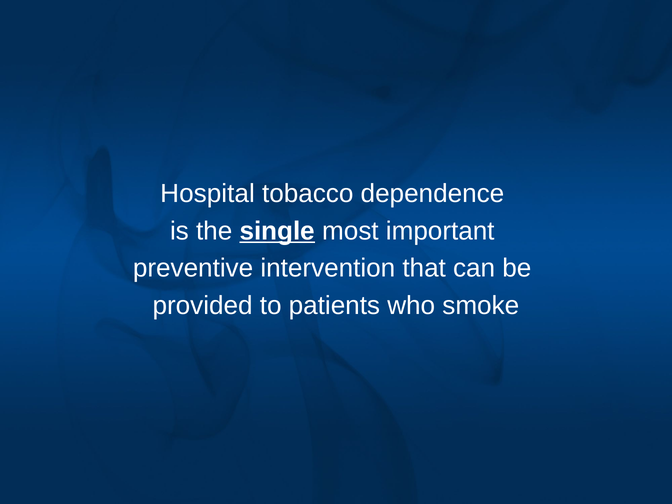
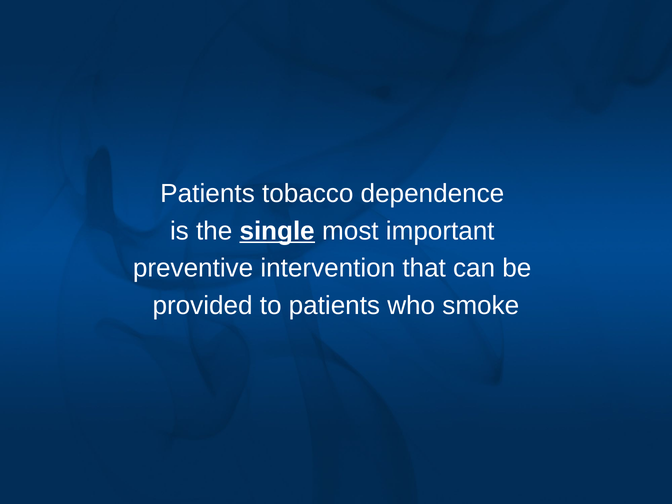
Hospital at (208, 194): Hospital -> Patients
